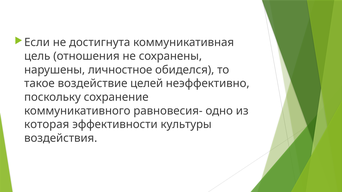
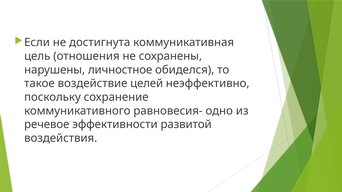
которая: которая -> речевое
культуры: культуры -> развитой
